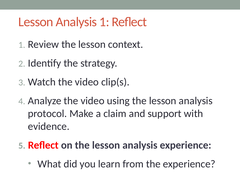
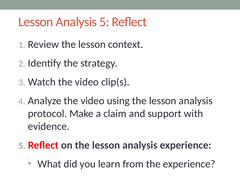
Analysis 1: 1 -> 5
